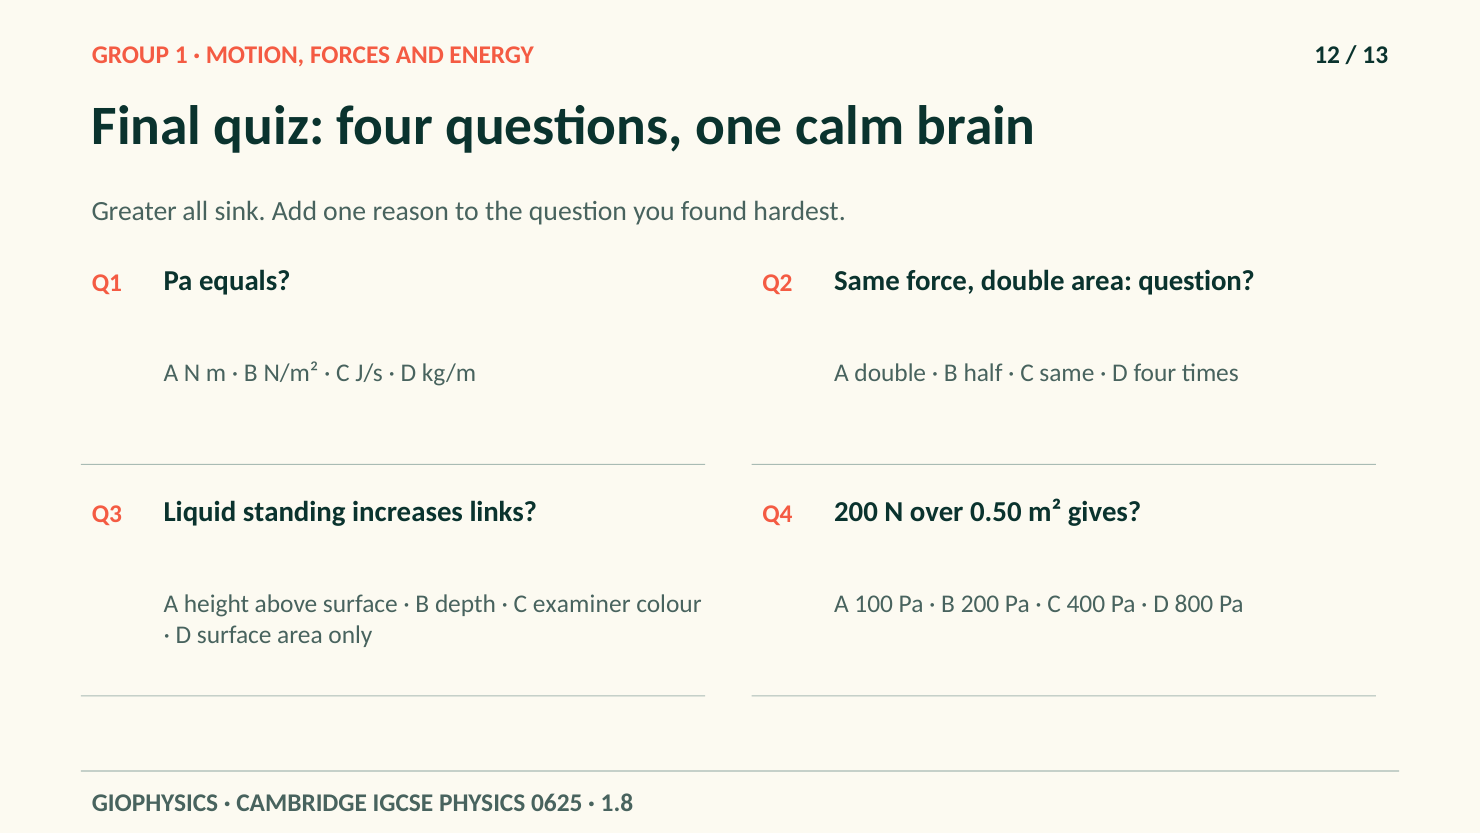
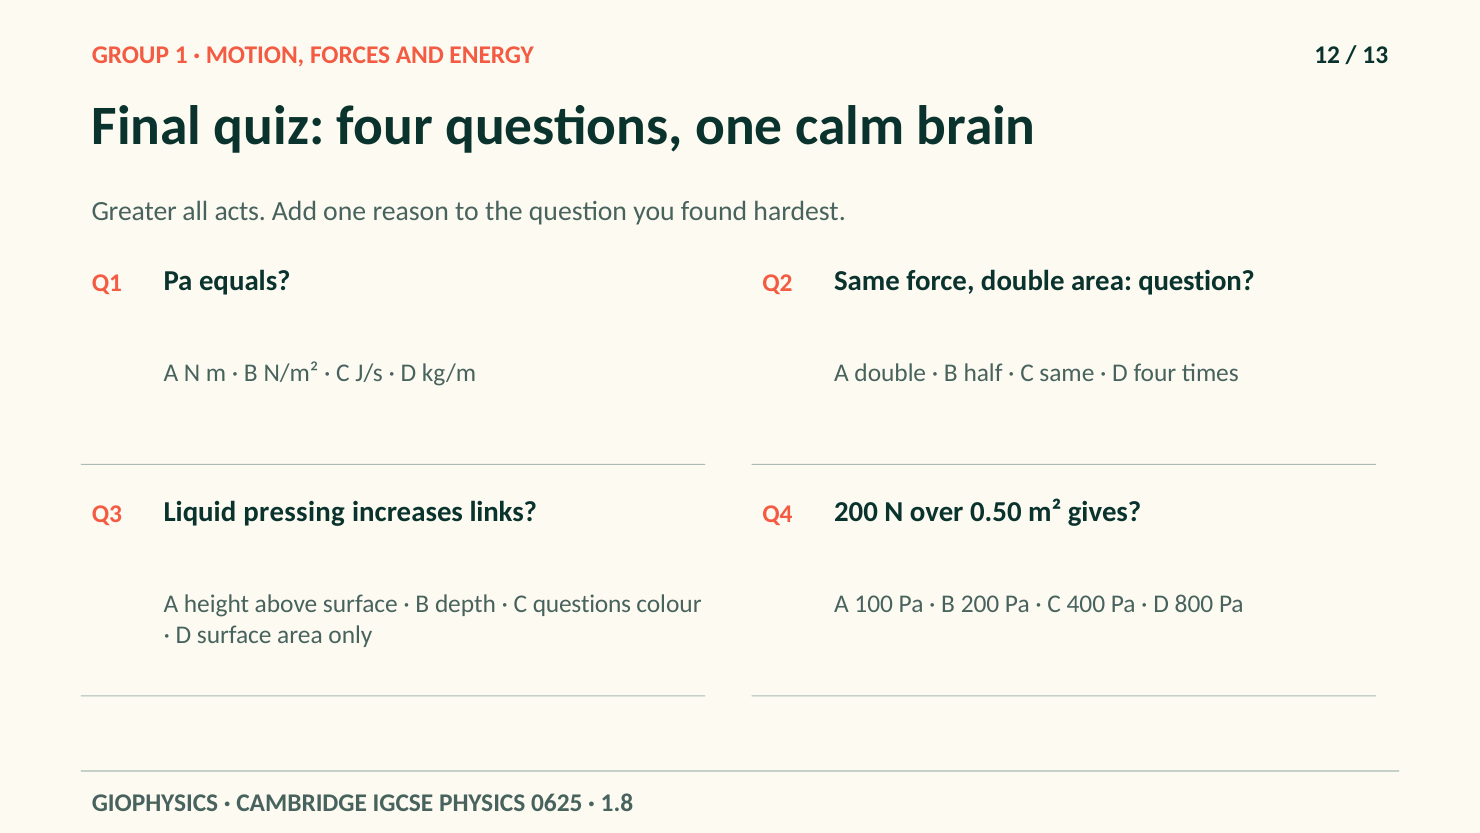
sink: sink -> acts
standing: standing -> pressing
C examiner: examiner -> questions
